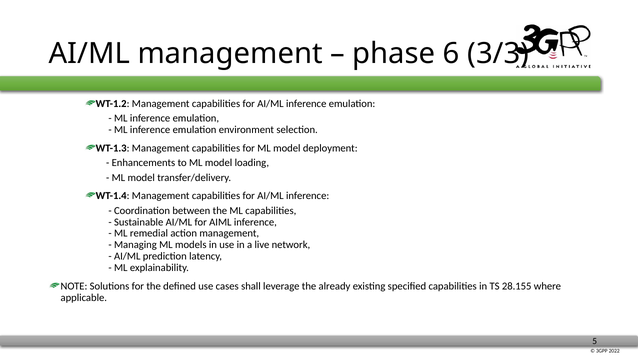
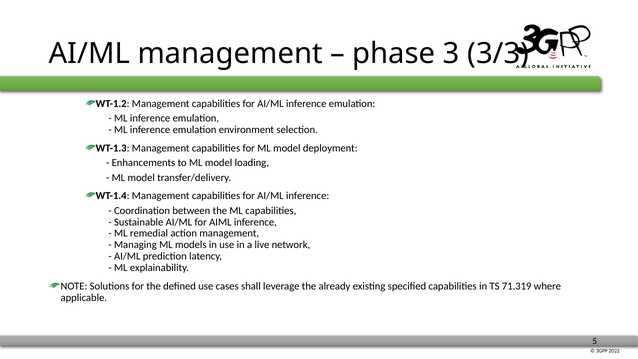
6: 6 -> 3
28.155: 28.155 -> 71.319
